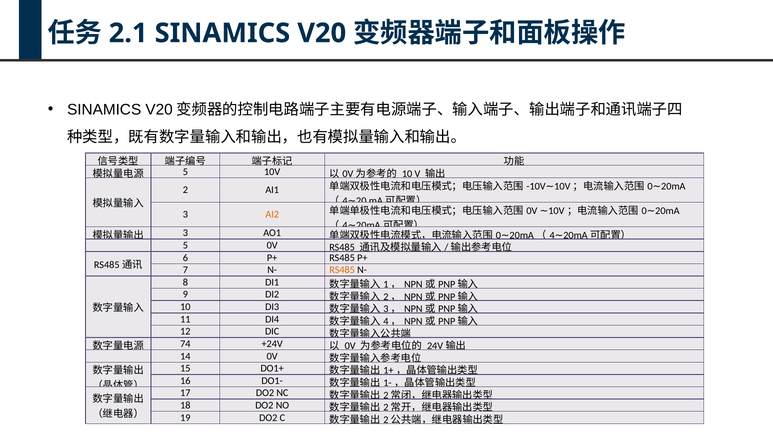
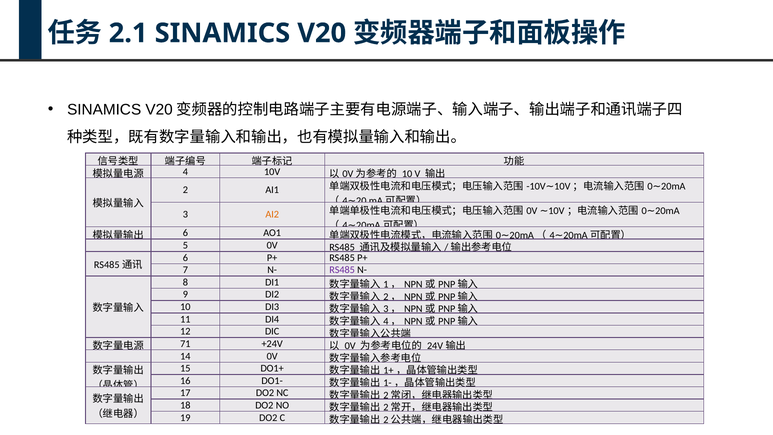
5 at (185, 172): 5 -> 4
3 at (185, 233): 3 -> 6
RS485 at (342, 270) colour: orange -> purple
74: 74 -> 71
